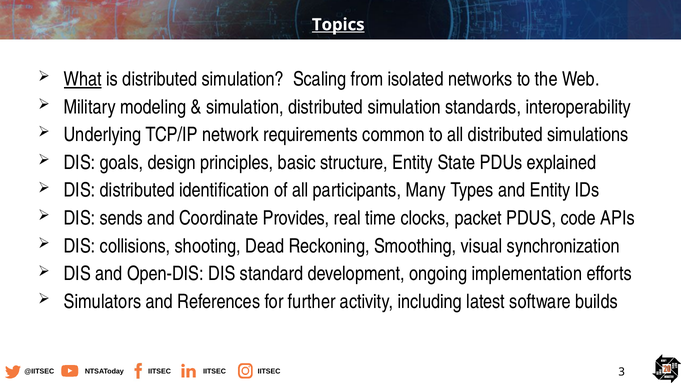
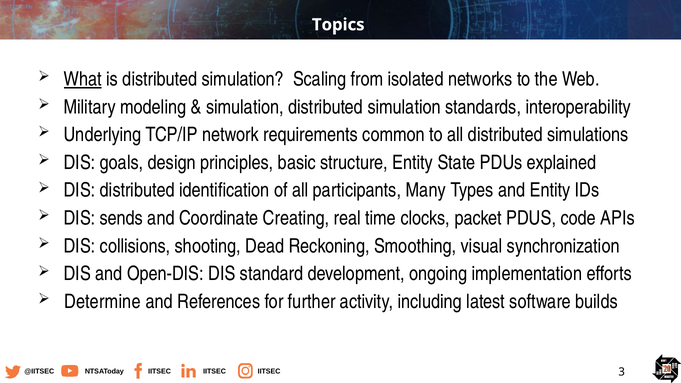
Topics underline: present -> none
Provides: Provides -> Creating
Simulators: Simulators -> Determine
